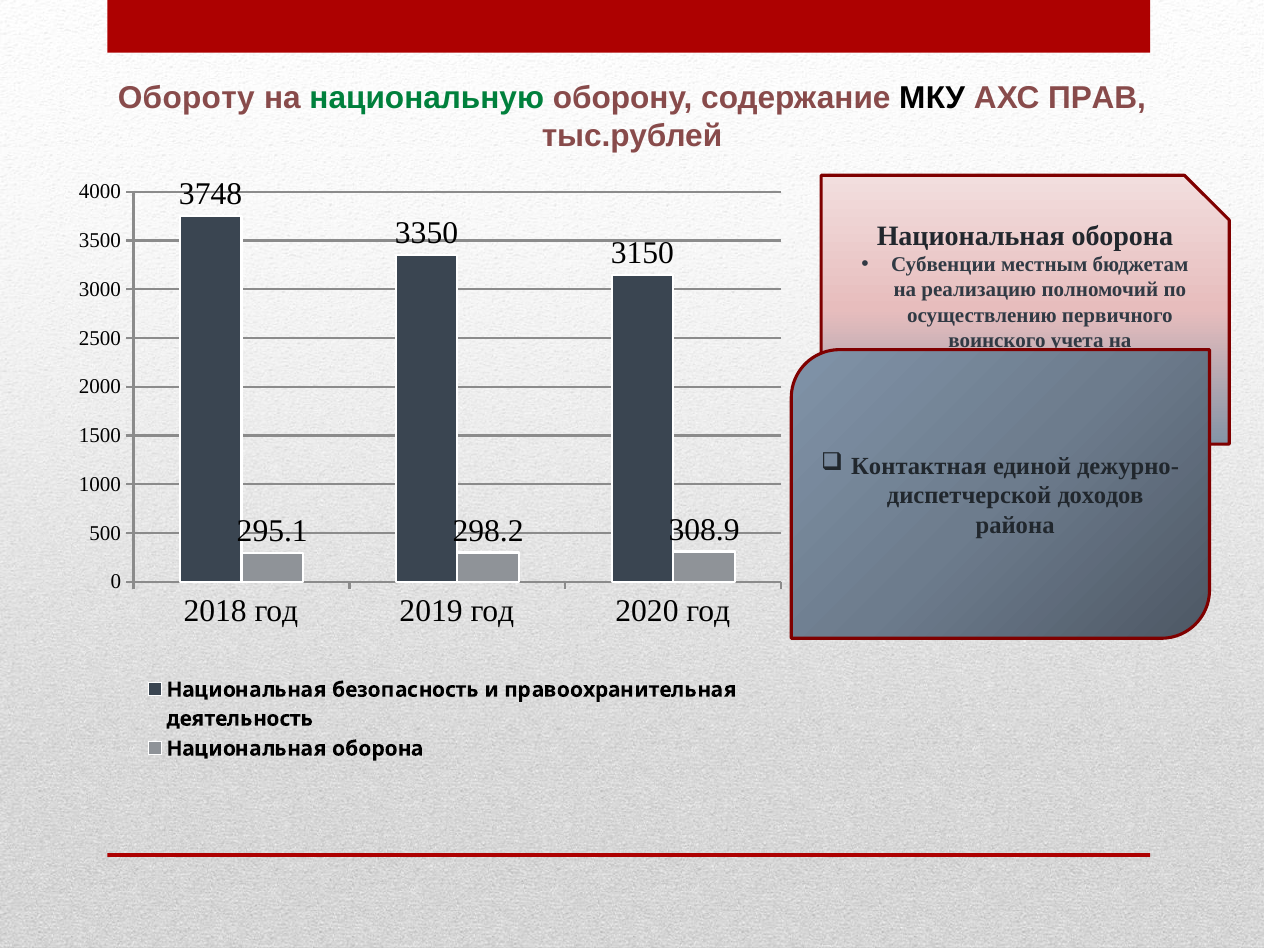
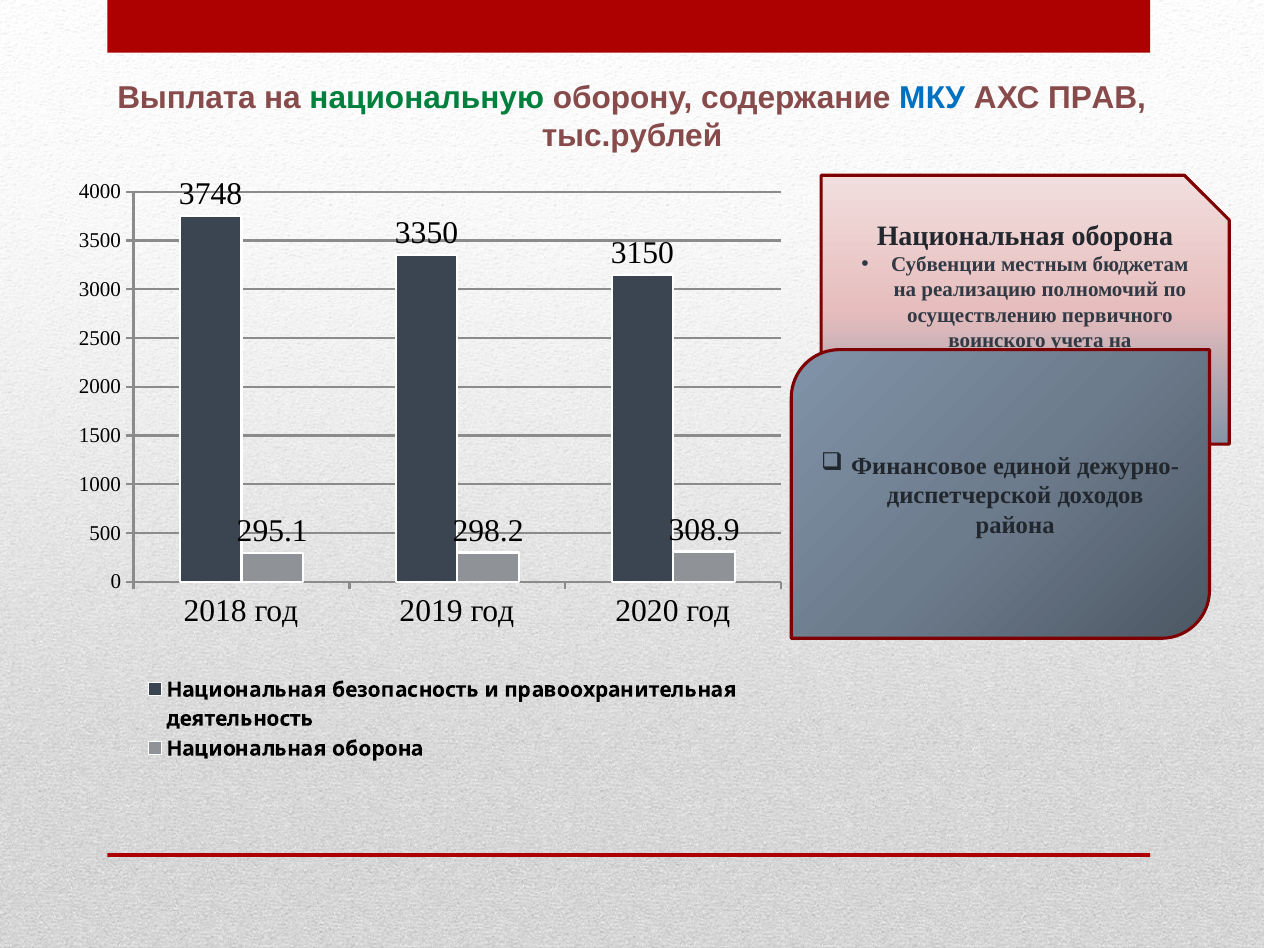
Обороту: Обороту -> Выплата
МКУ colour: black -> blue
Контактная: Контактная -> Финансовое
